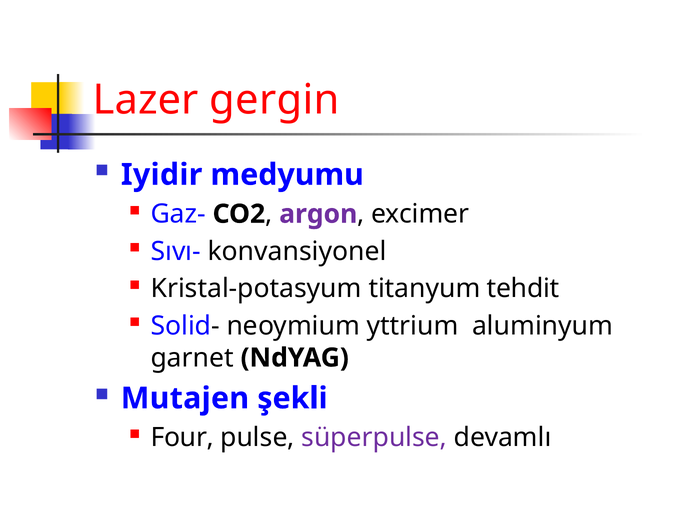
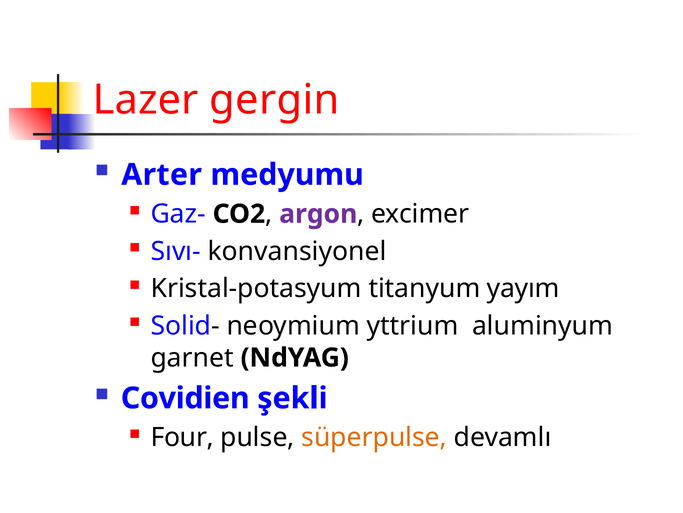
Iyidir: Iyidir -> Arter
tehdit: tehdit -> yayım
Mutajen: Mutajen -> Covidien
süperpulse colour: purple -> orange
